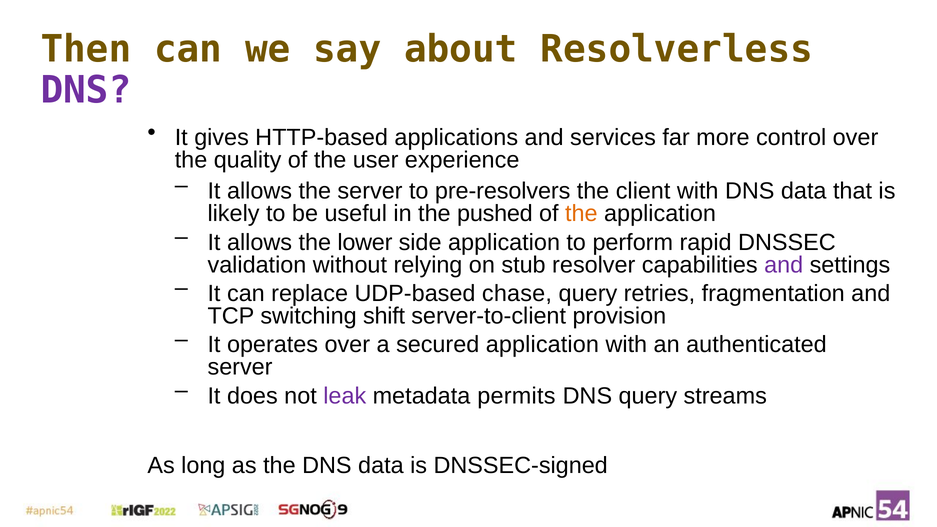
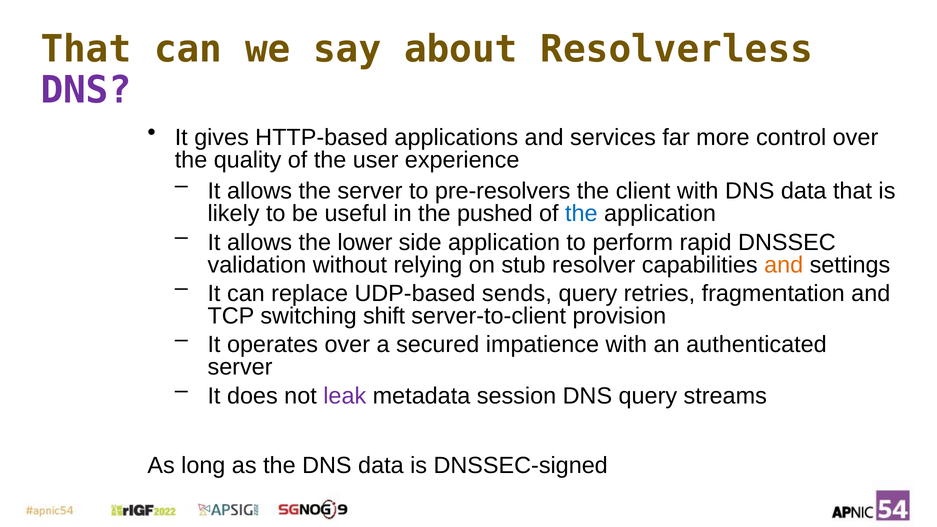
Then at (86, 50): Then -> That
the at (581, 214) colour: orange -> blue
and at (784, 265) colour: purple -> orange
chase: chase -> sends
secured application: application -> impatience
permits: permits -> session
